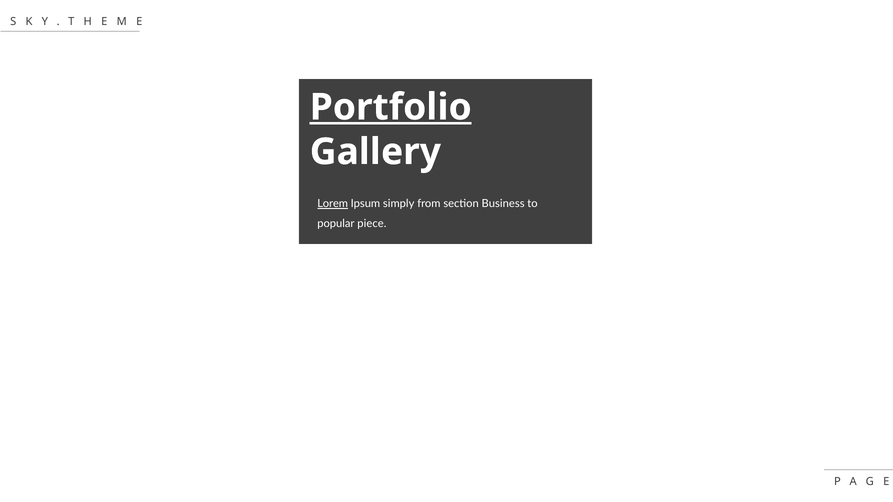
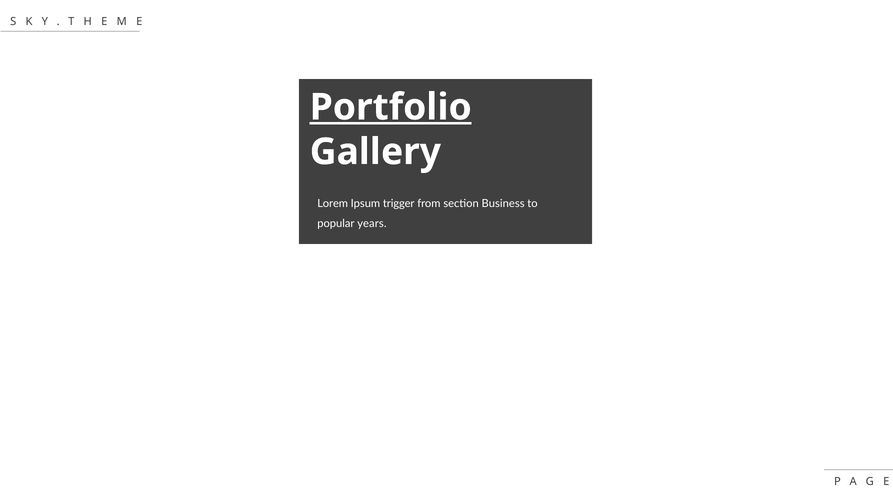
Lorem underline: present -> none
simply: simply -> trigger
piece: piece -> years
